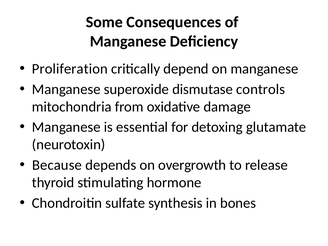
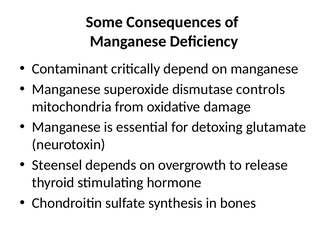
Proliferation: Proliferation -> Contaminant
Because: Because -> Steensel
